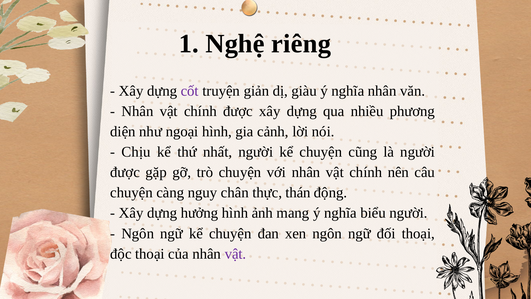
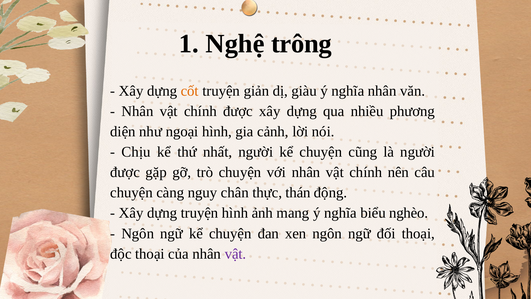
riêng: riêng -> trông
cốt colour: purple -> orange
dựng hưởng: hưởng -> truyện
biểu người: người -> nghèo
